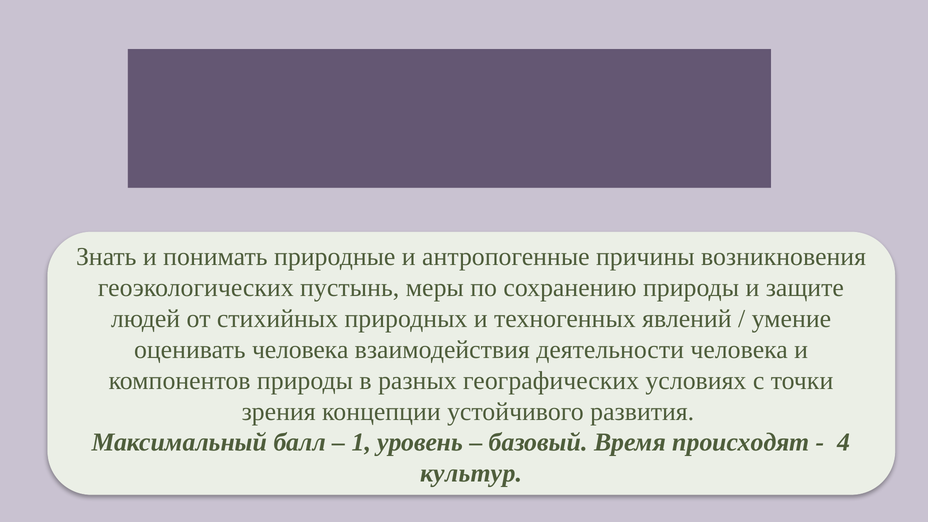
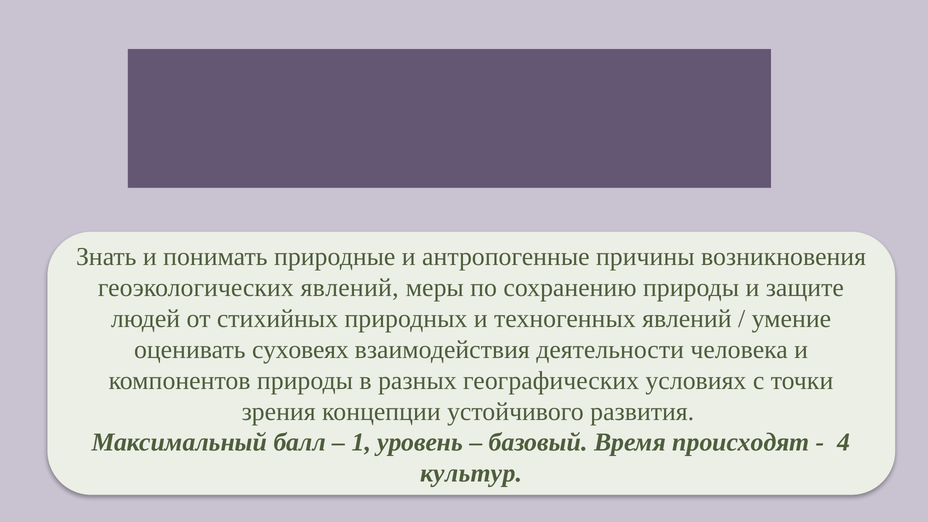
геоэкологических пустынь: пустынь -> явлений
оценивать человека: человека -> суховеях
